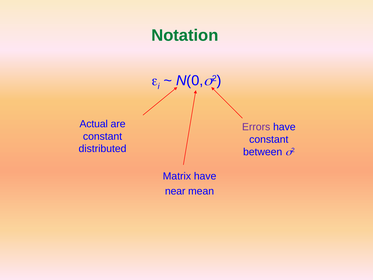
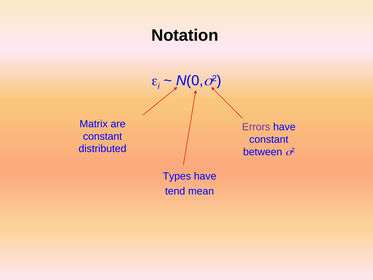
Notation colour: green -> black
Actual: Actual -> Matrix
Matrix: Matrix -> Types
near: near -> tend
